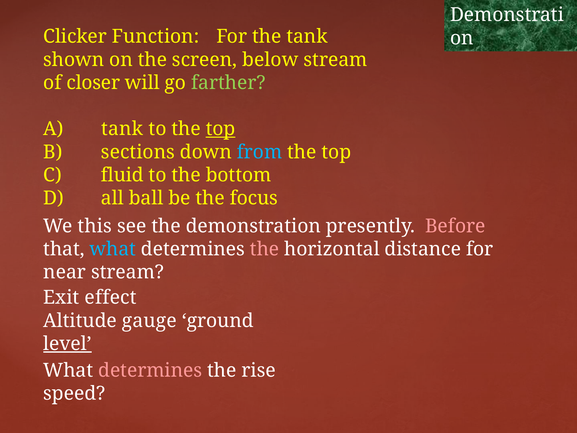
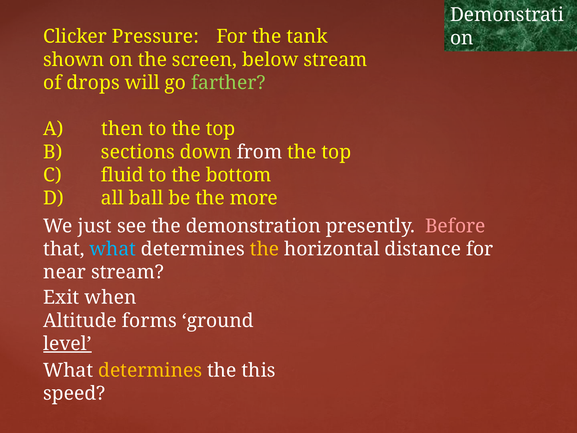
Clicker Function: Function -> Pressure
closer: closer -> drops
A tank: tank -> then
top at (221, 129) underline: present -> none
from colour: light blue -> white
focus: focus -> more
this: this -> just
the at (265, 249) colour: pink -> yellow
effect: effect -> when
gauge: gauge -> forms
determines at (150, 370) colour: pink -> yellow
rise: rise -> this
